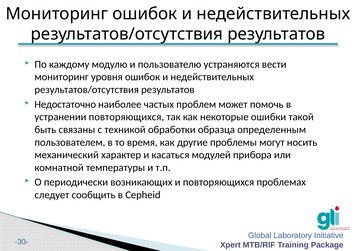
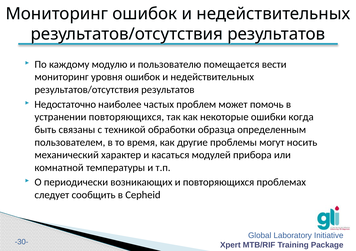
устраняются: устраняются -> помещается
такой: такой -> когда
